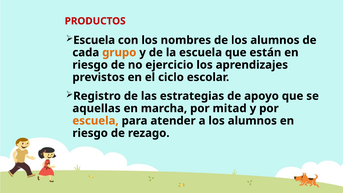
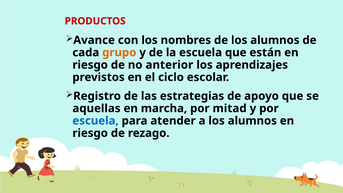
Escuela at (94, 40): Escuela -> Avance
ejercicio: ejercicio -> anterior
escuela at (96, 121) colour: orange -> blue
